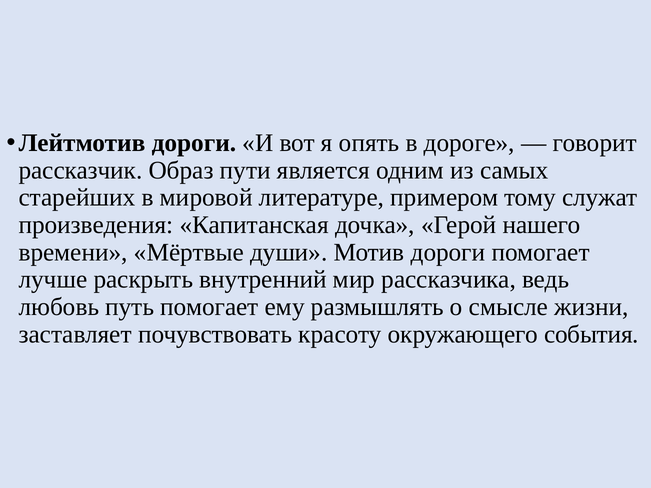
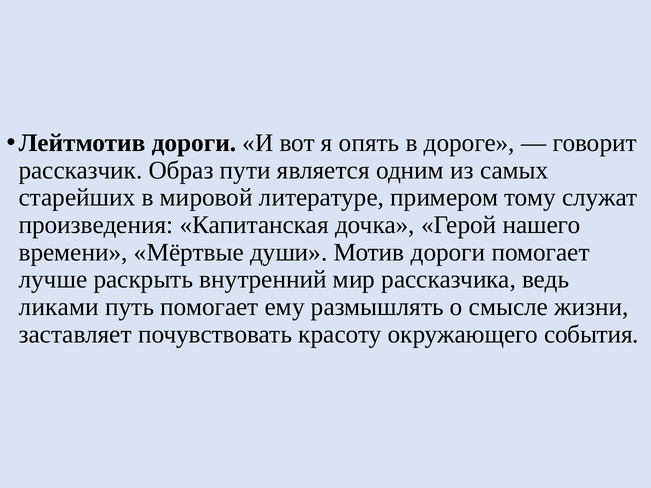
любовь: любовь -> ликами
